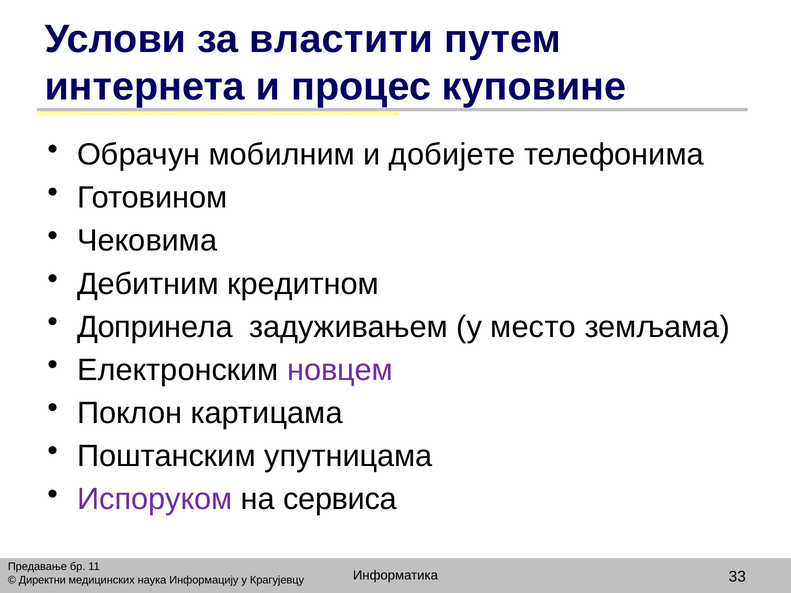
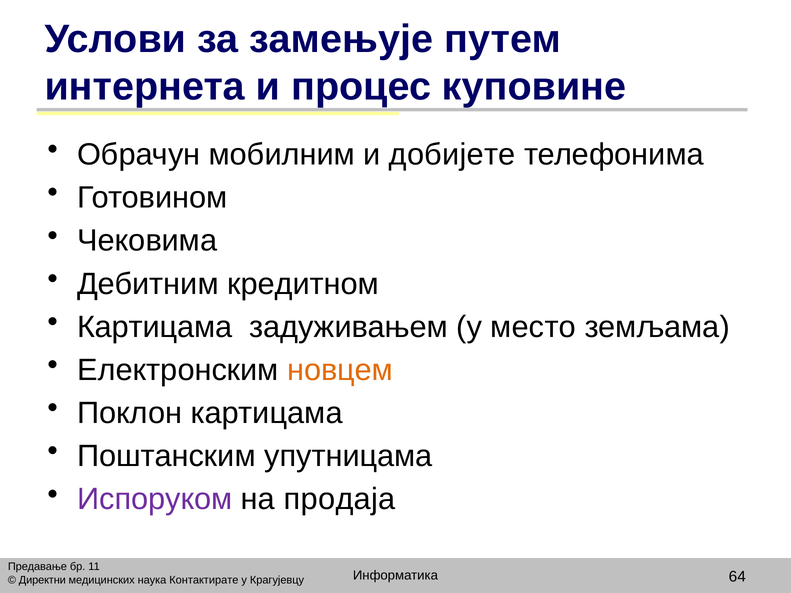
властити: властити -> замењује
Допринела at (155, 327): Допринела -> Картицама
новцем colour: purple -> orange
сервиса: сервиса -> продаја
33: 33 -> 64
Информацију: Информацију -> Контактирате
